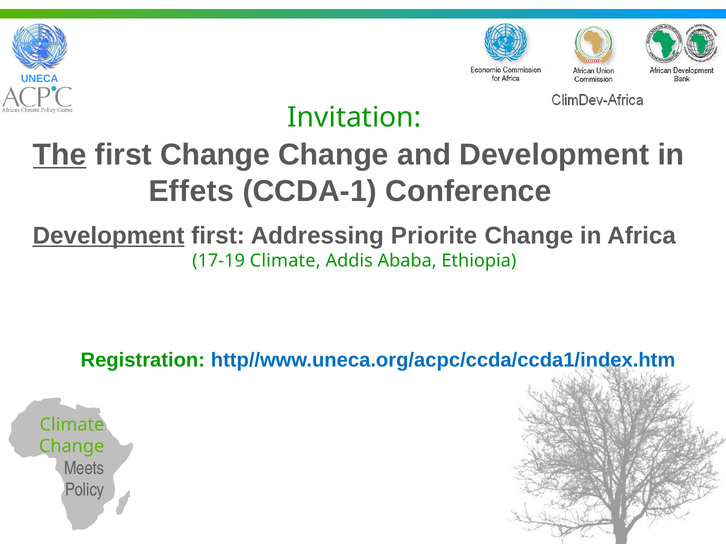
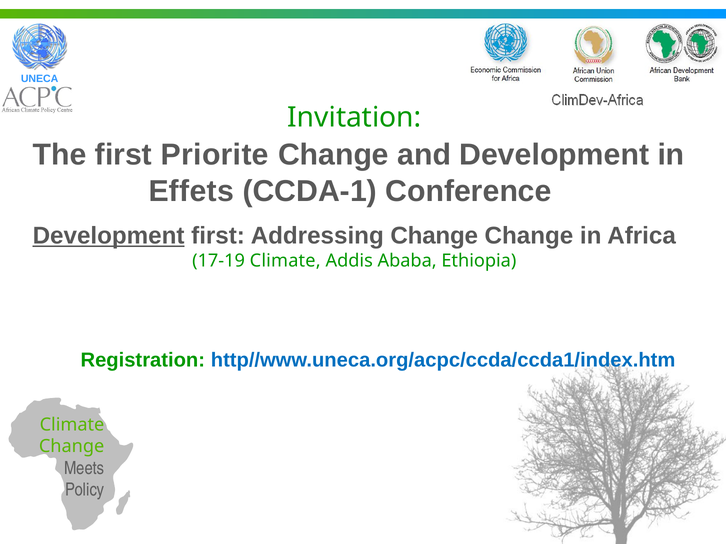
The underline: present -> none
first Change: Change -> Priorite
Addressing Priorite: Priorite -> Change
